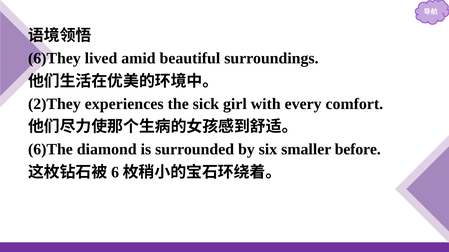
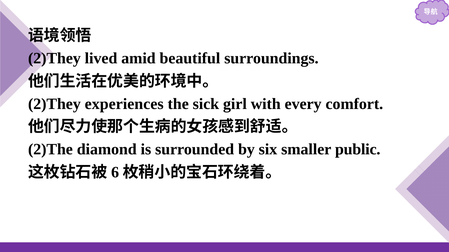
6)They at (54, 58): 6)They -> 2)They
6)The: 6)The -> 2)The
before: before -> public
